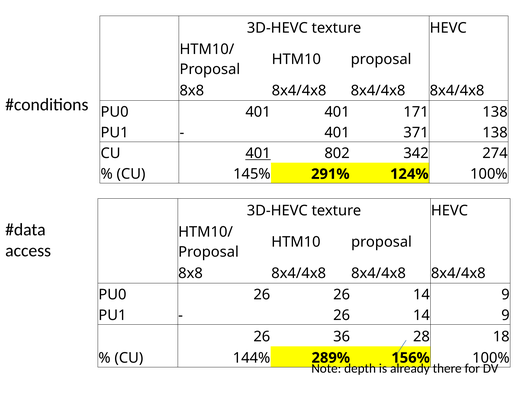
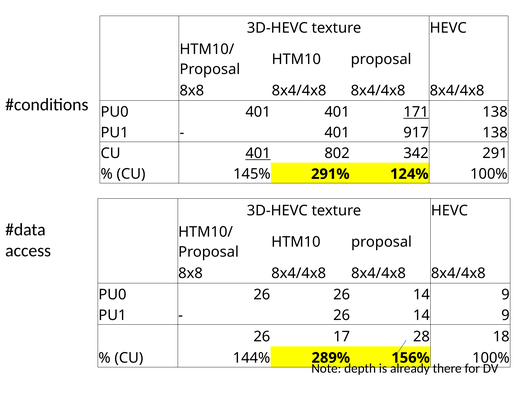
171 underline: none -> present
371: 371 -> 917
274: 274 -> 291
36: 36 -> 17
